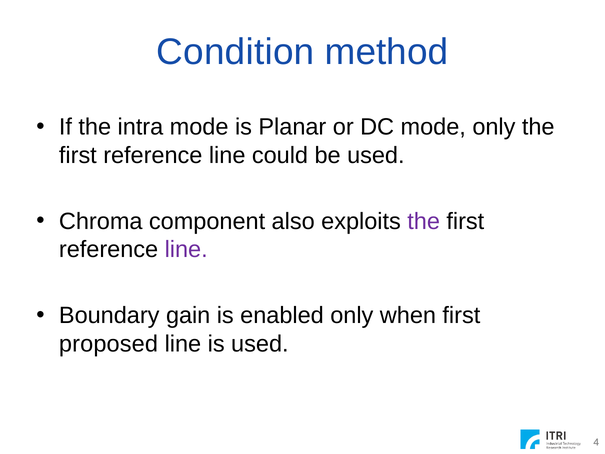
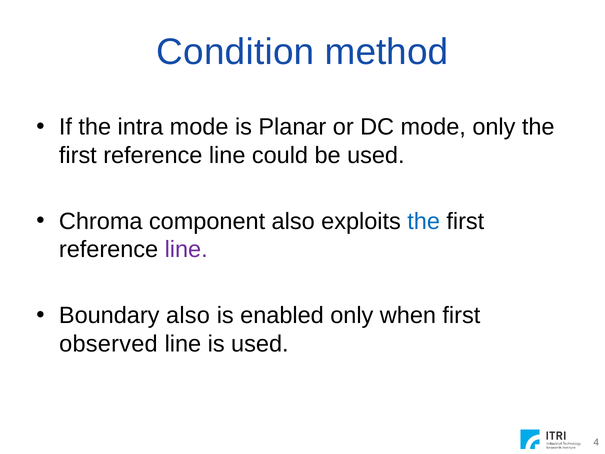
the at (424, 221) colour: purple -> blue
Boundary gain: gain -> also
proposed: proposed -> observed
